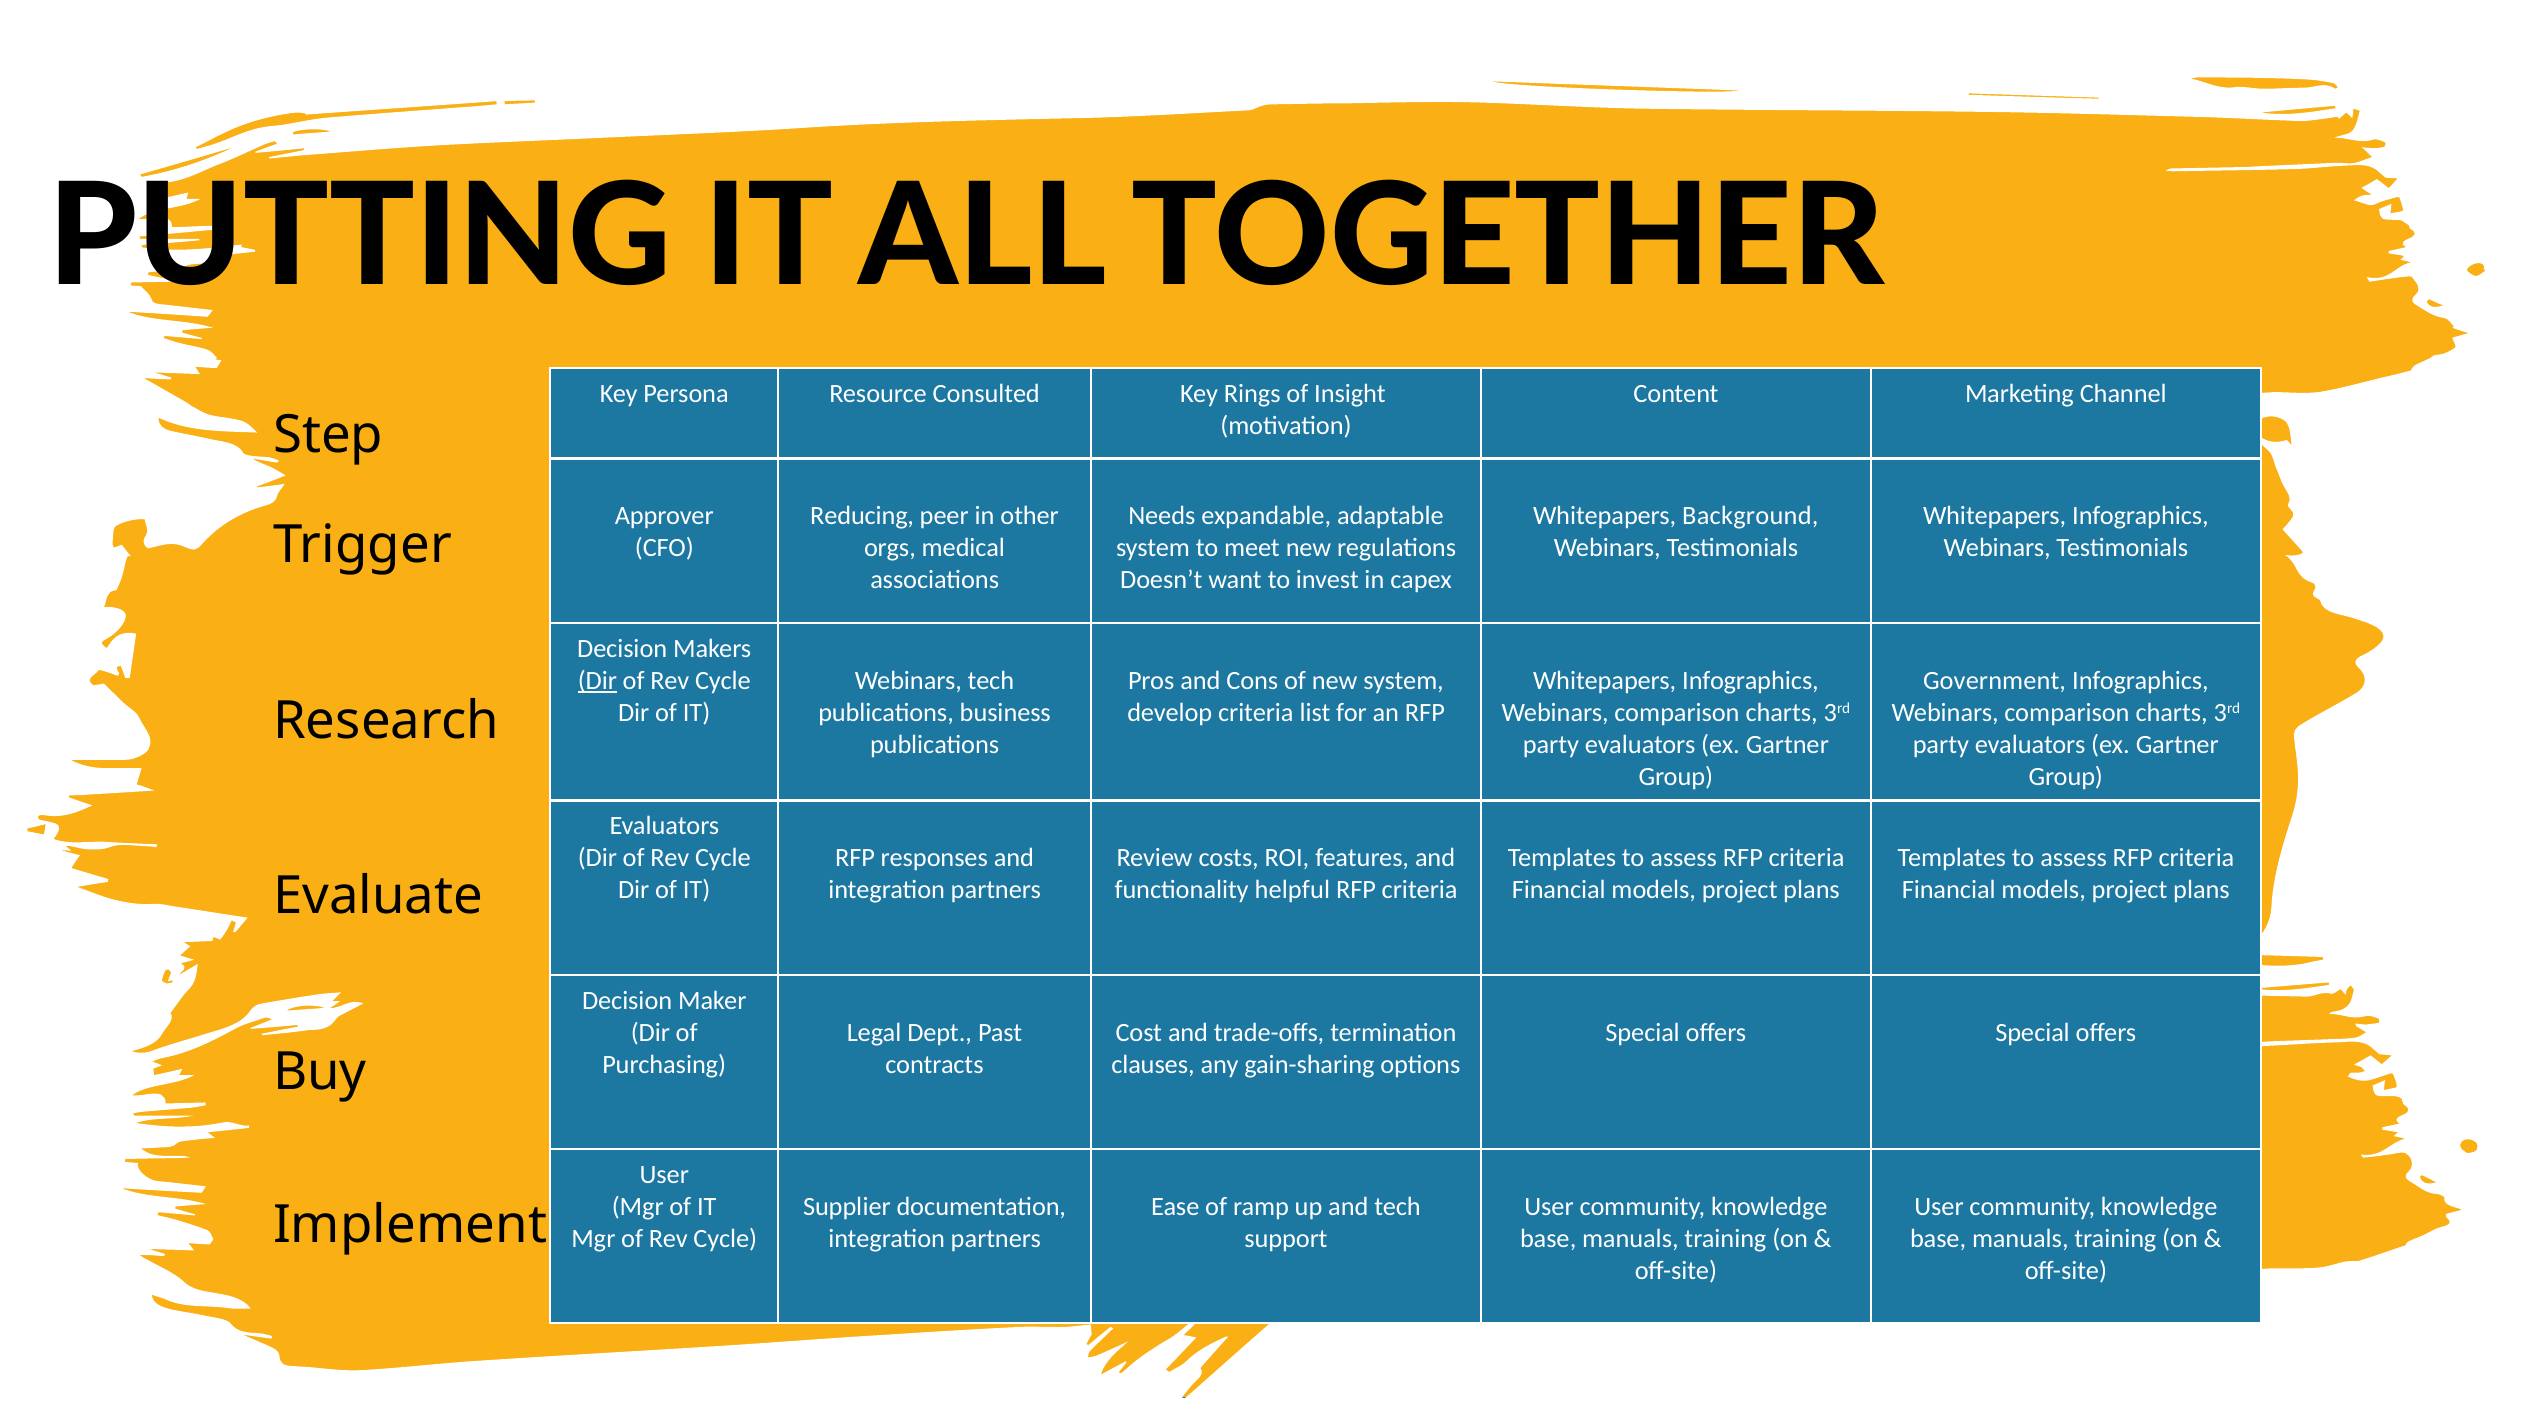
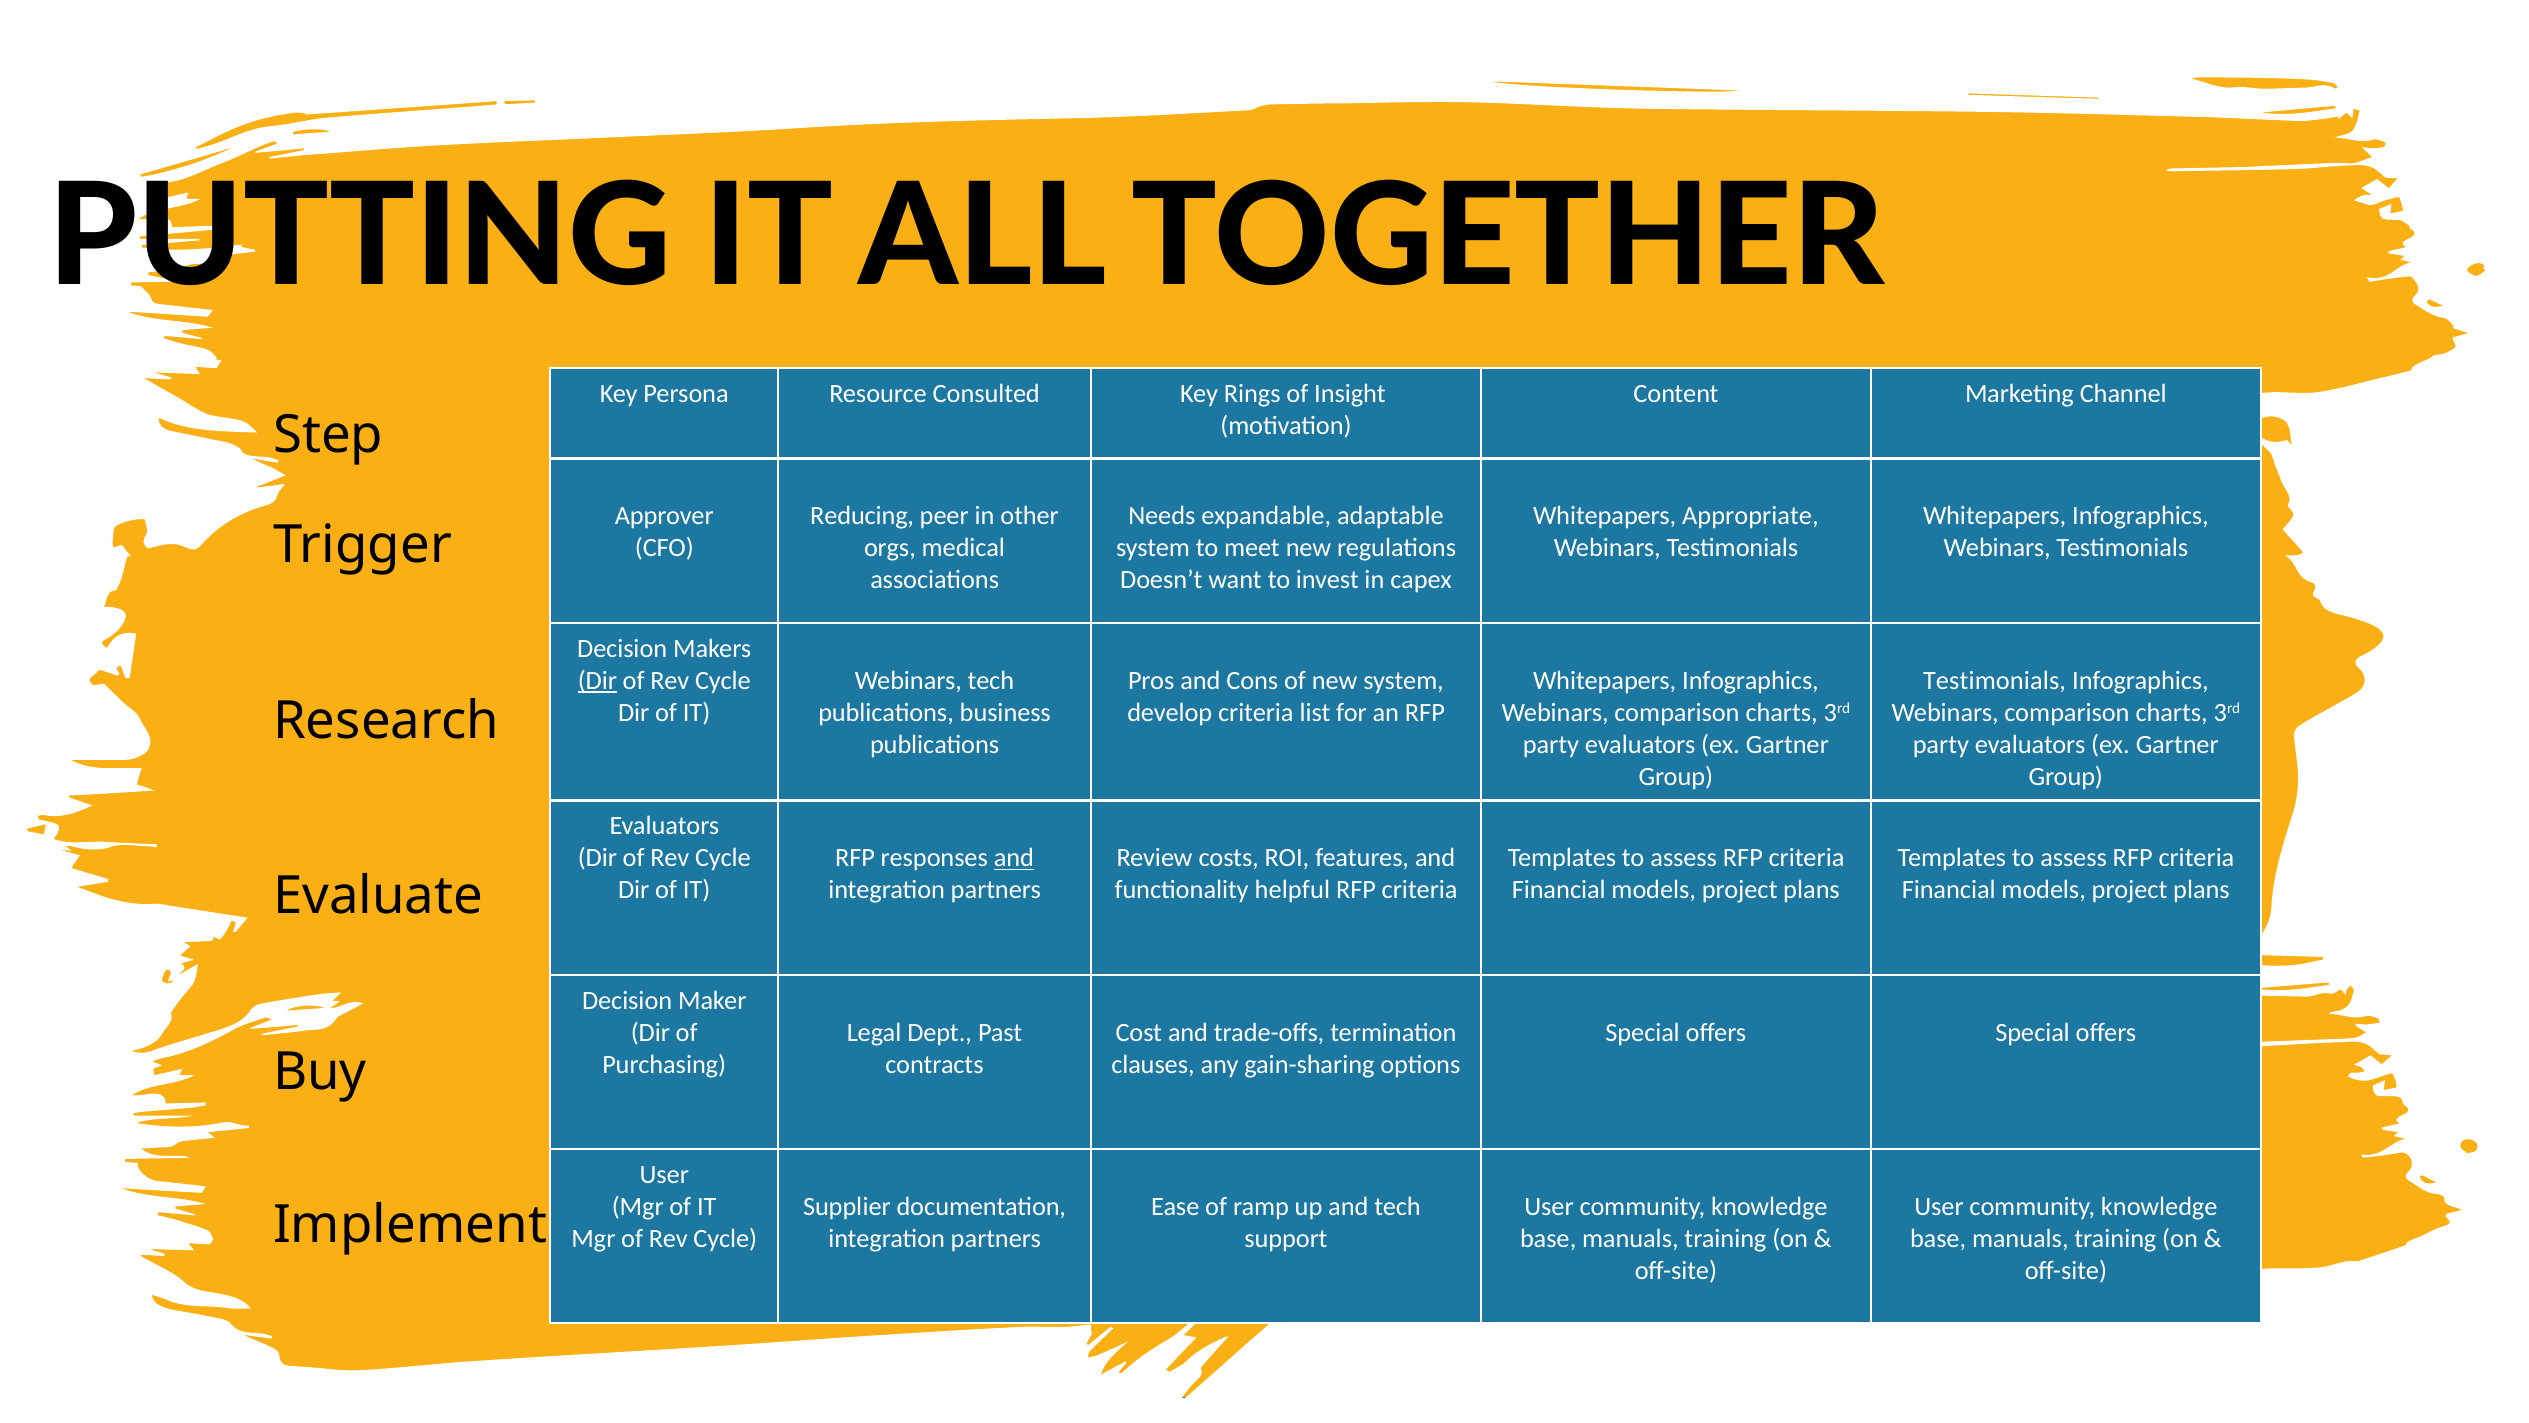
Background: Background -> Appropriate
Government at (1995, 681): Government -> Testimonials
and at (1014, 858) underline: none -> present
